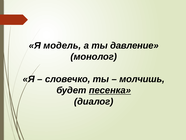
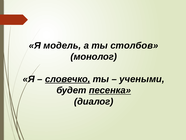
давление: давление -> столбов
словечко underline: none -> present
молчишь: молчишь -> учеными
